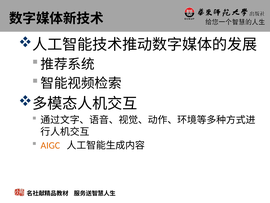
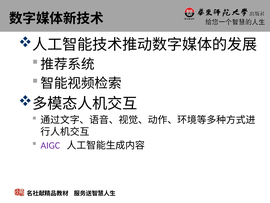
AIGC colour: orange -> purple
